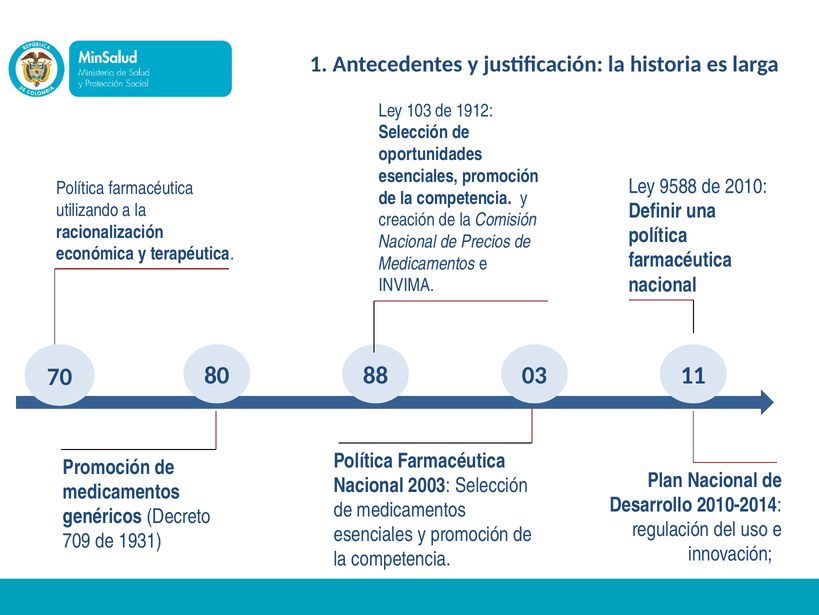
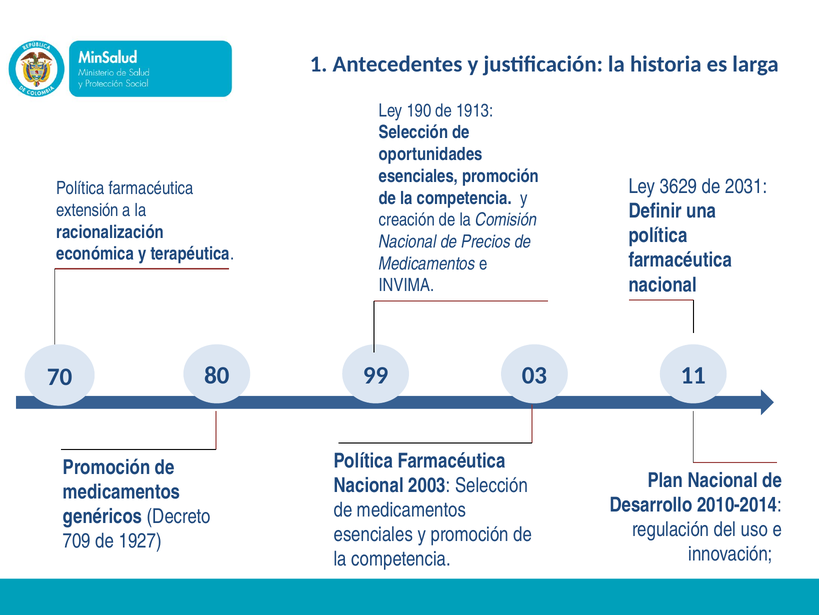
103: 103 -> 190
1912: 1912 -> 1913
9588: 9588 -> 3629
2010: 2010 -> 2031
utilizando: utilizando -> extensión
88: 88 -> 99
1931: 1931 -> 1927
